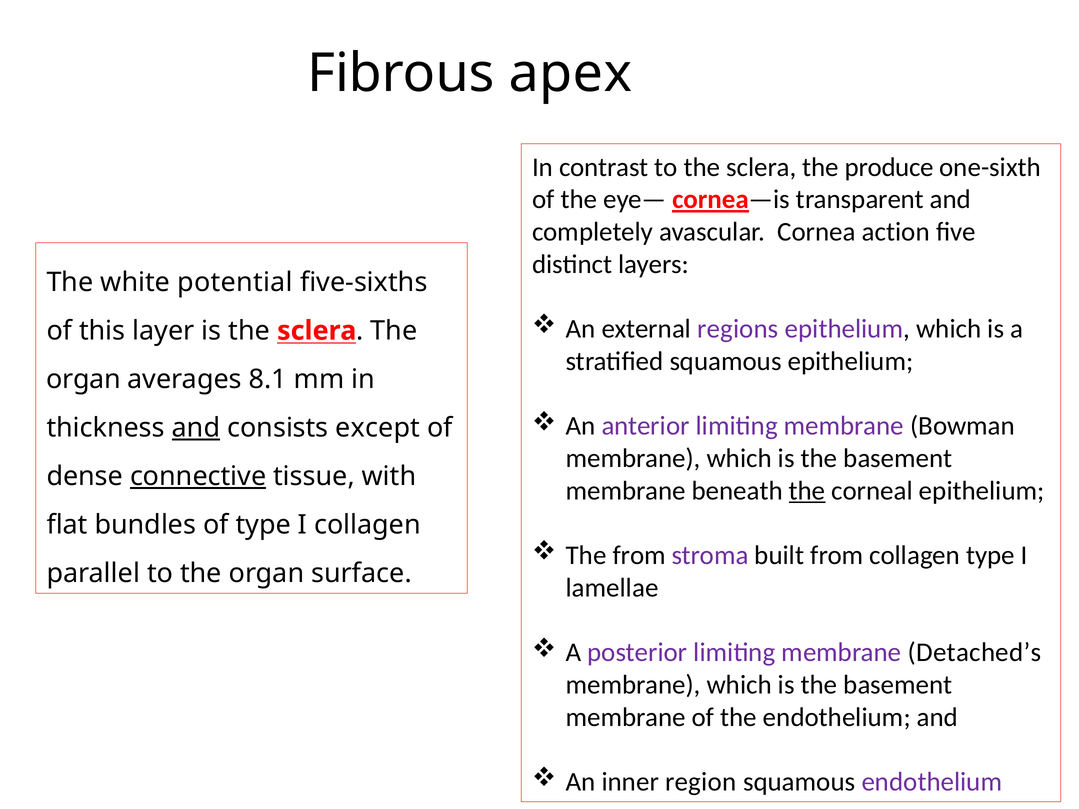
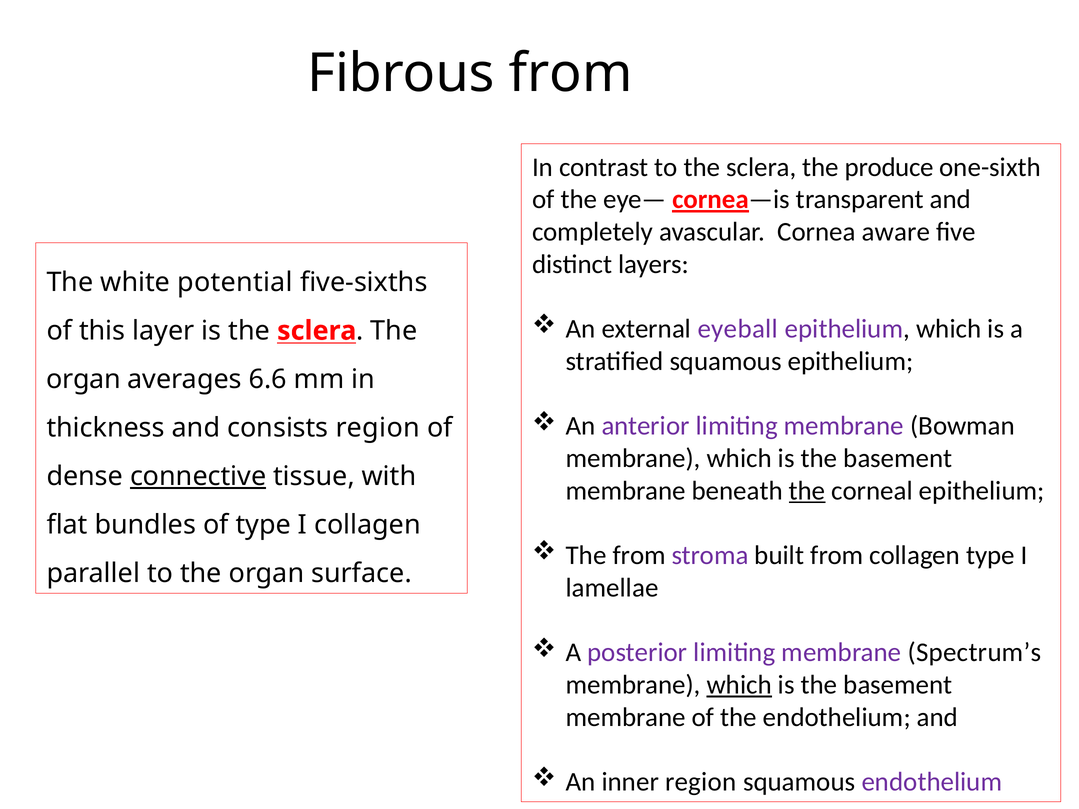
Fibrous apex: apex -> from
action: action -> aware
regions: regions -> eyeball
8.1: 8.1 -> 6.6
and at (196, 428) underline: present -> none
consists except: except -> region
Detached’s: Detached’s -> Spectrum’s
which at (739, 685) underline: none -> present
